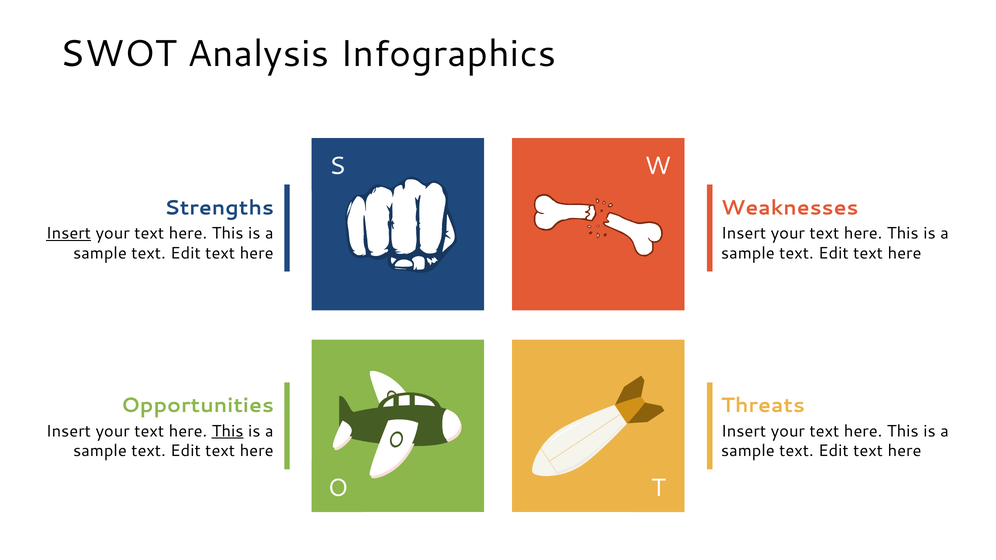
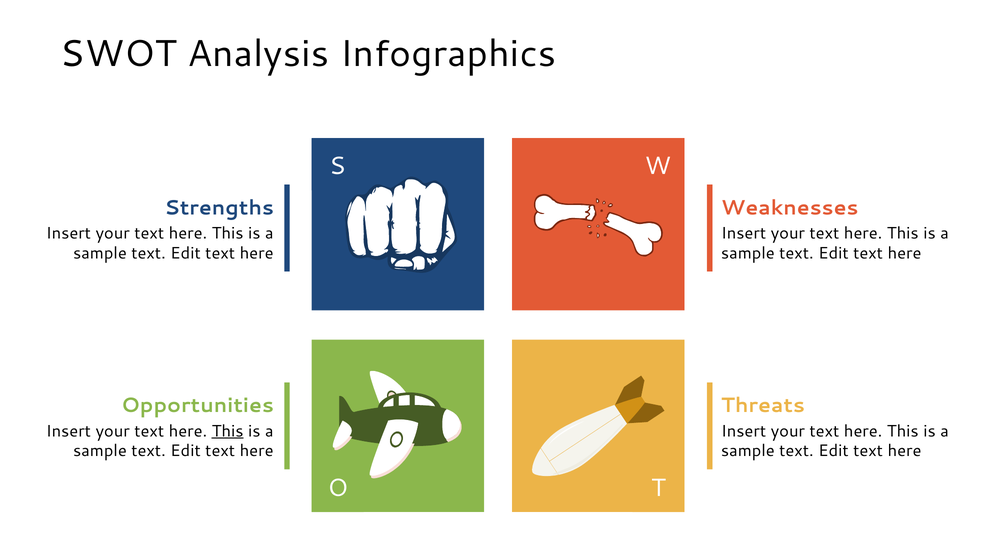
Insert at (68, 233) underline: present -> none
